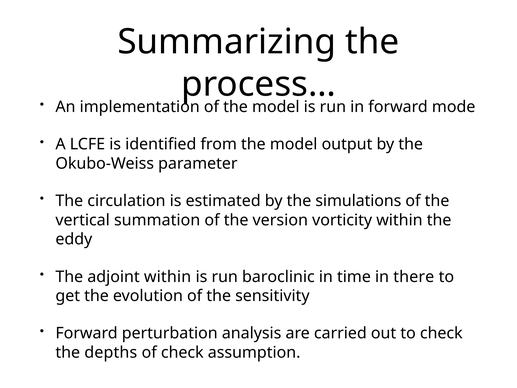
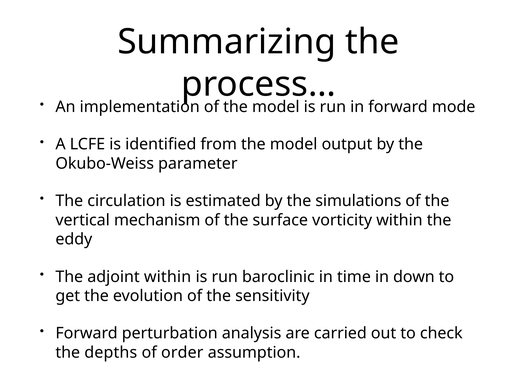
summation: summation -> mechanism
version: version -> surface
there: there -> down
of check: check -> order
